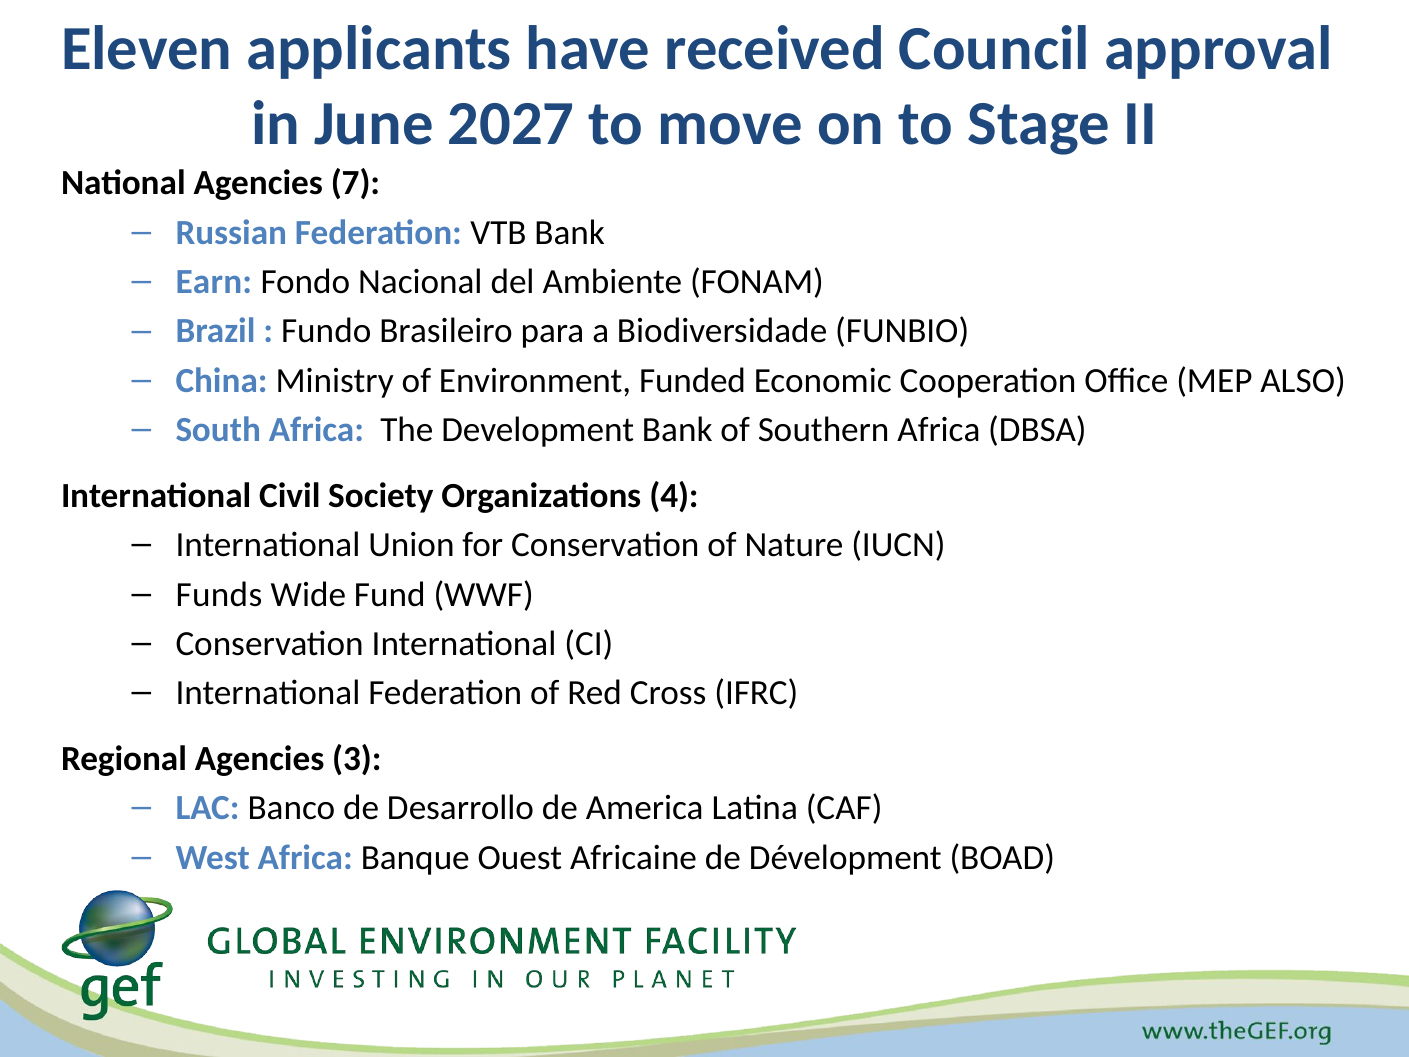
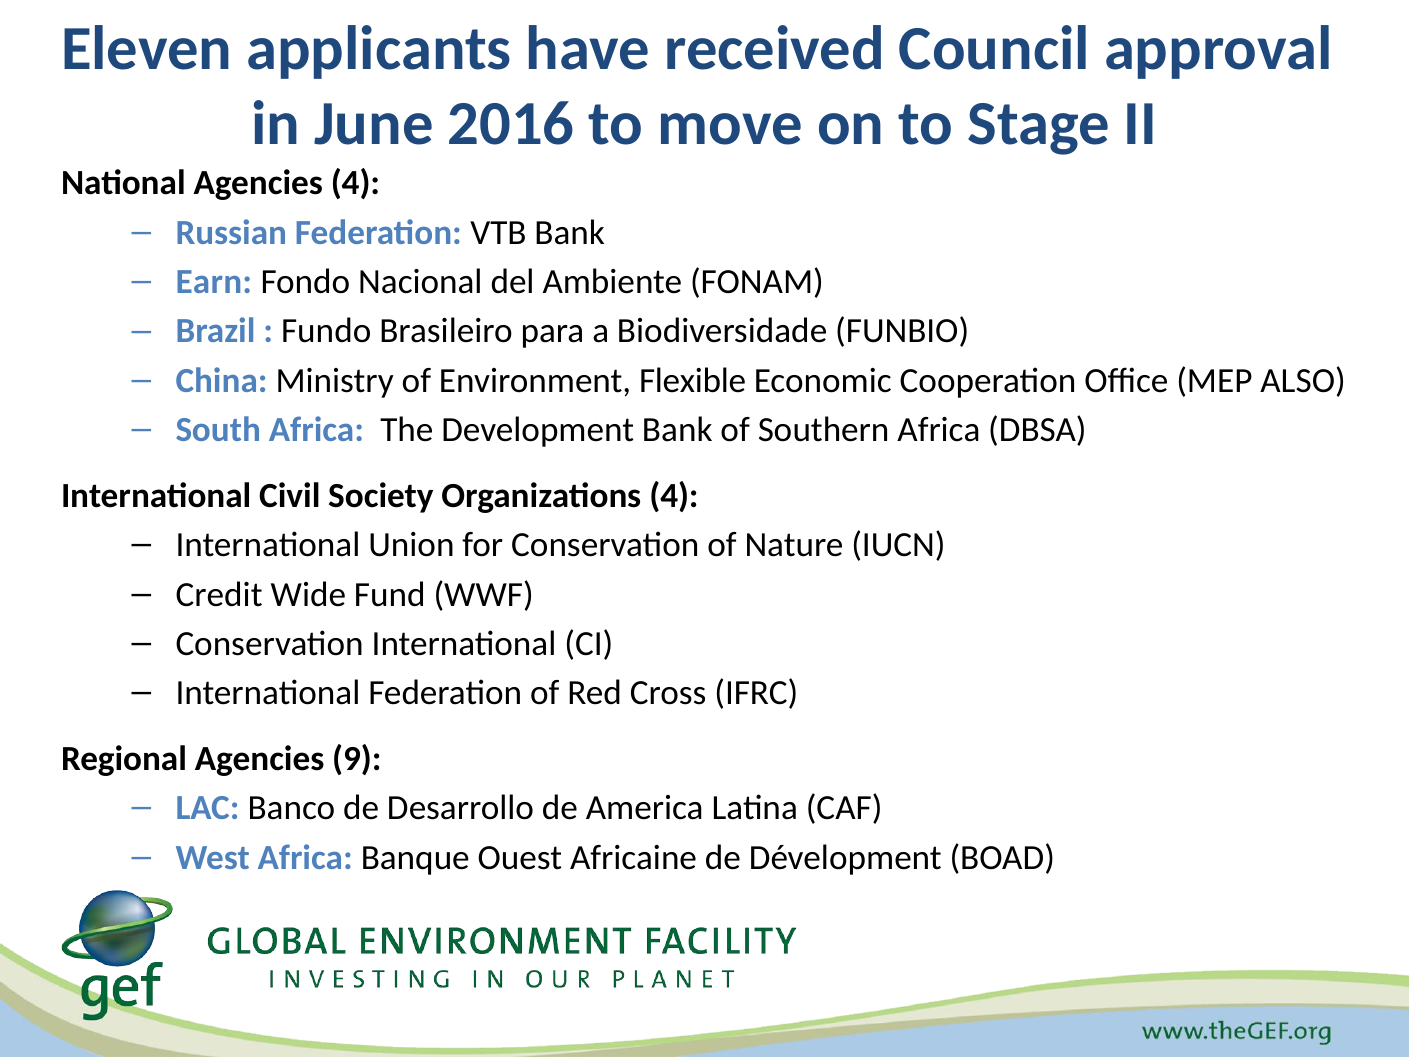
2027: 2027 -> 2016
Agencies 7: 7 -> 4
Funded: Funded -> Flexible
Funds: Funds -> Credit
3: 3 -> 9
